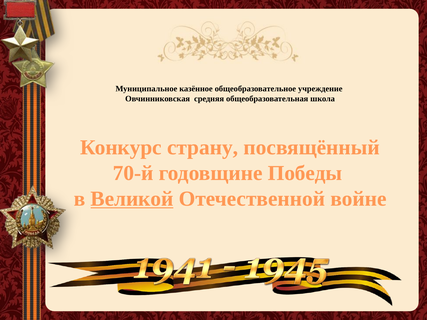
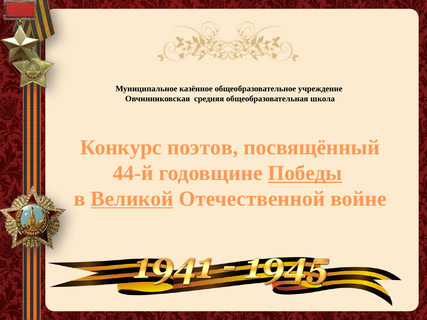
страну: страну -> поэтов
70-й: 70-й -> 44-й
Победы underline: none -> present
